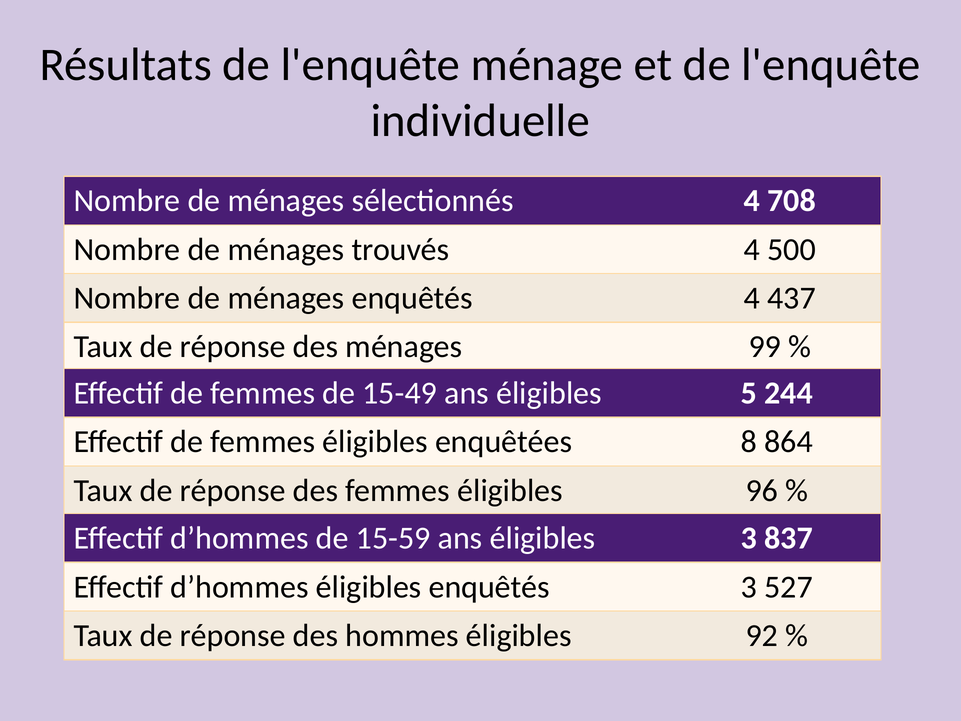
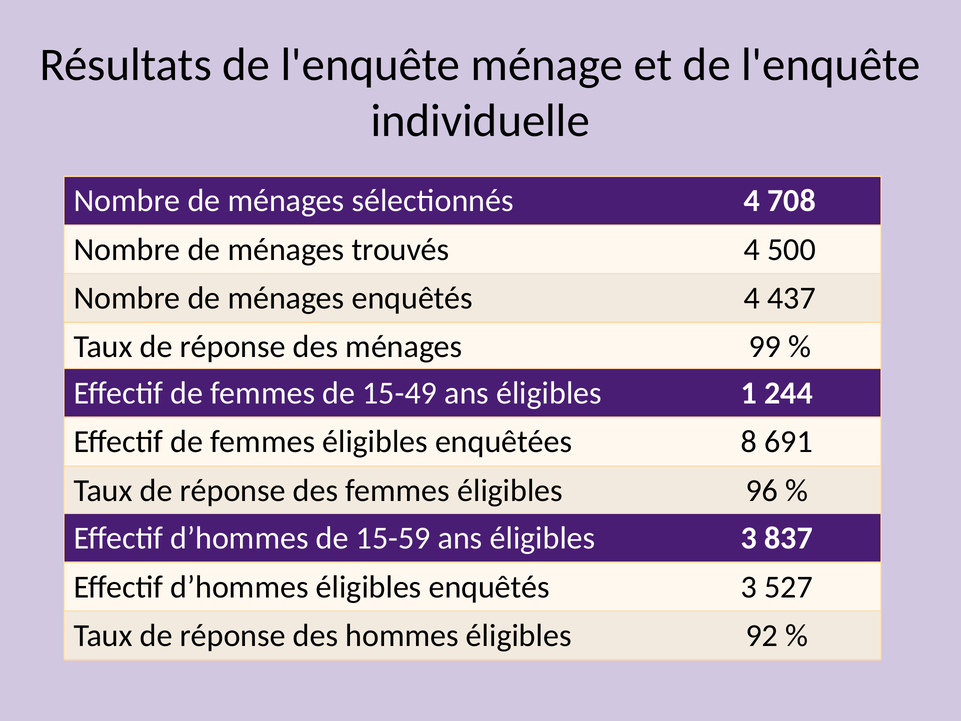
5: 5 -> 1
864: 864 -> 691
